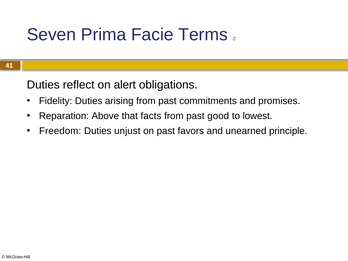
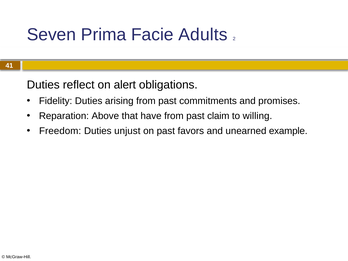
Terms: Terms -> Adults
facts: facts -> have
good: good -> claim
lowest: lowest -> willing
principle: principle -> example
